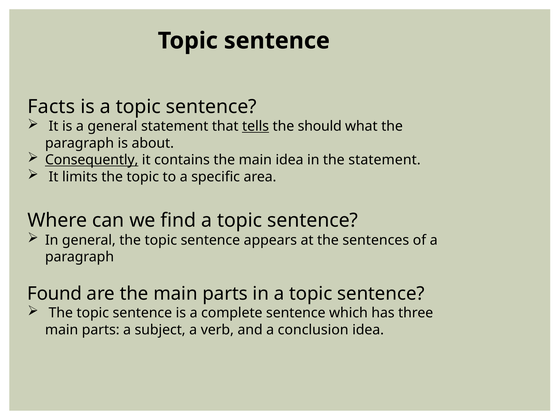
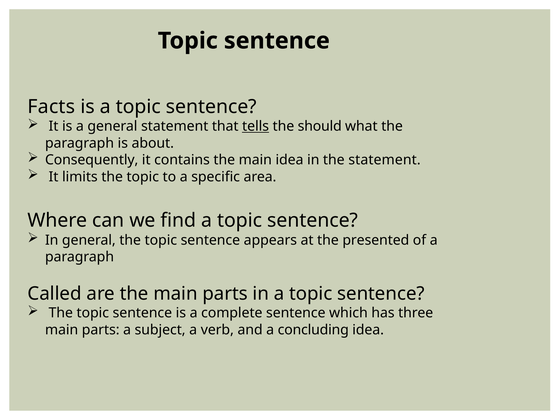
Consequently underline: present -> none
sentences: sentences -> presented
Found: Found -> Called
conclusion: conclusion -> concluding
